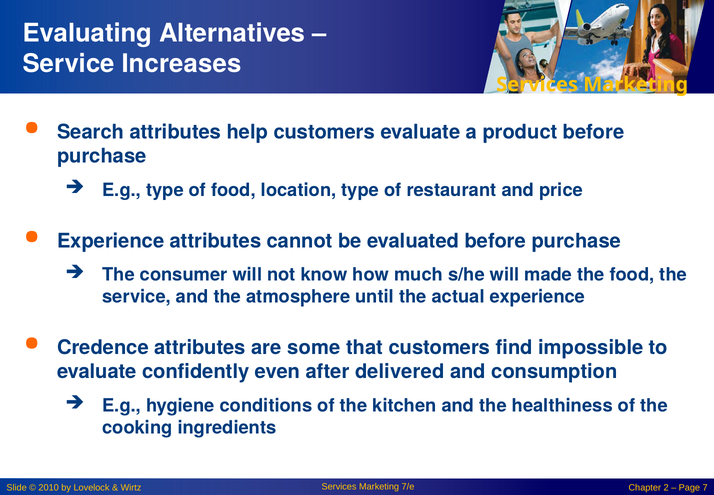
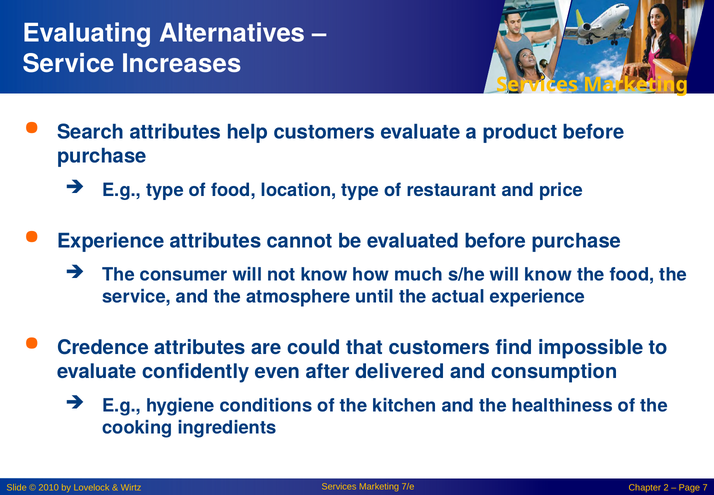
will made: made -> know
some: some -> could
